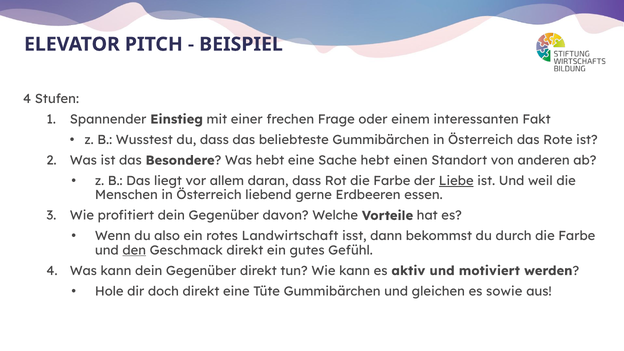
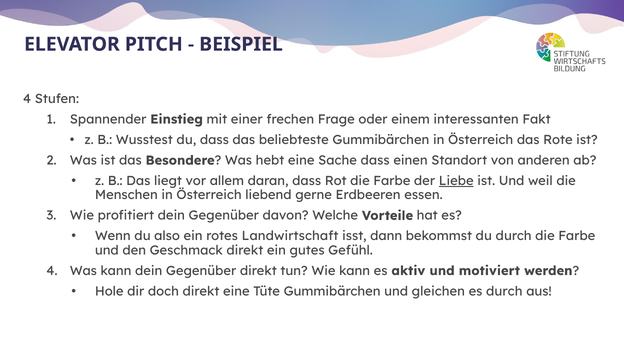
Sache hebt: hebt -> dass
den underline: present -> none
es sowie: sowie -> durch
